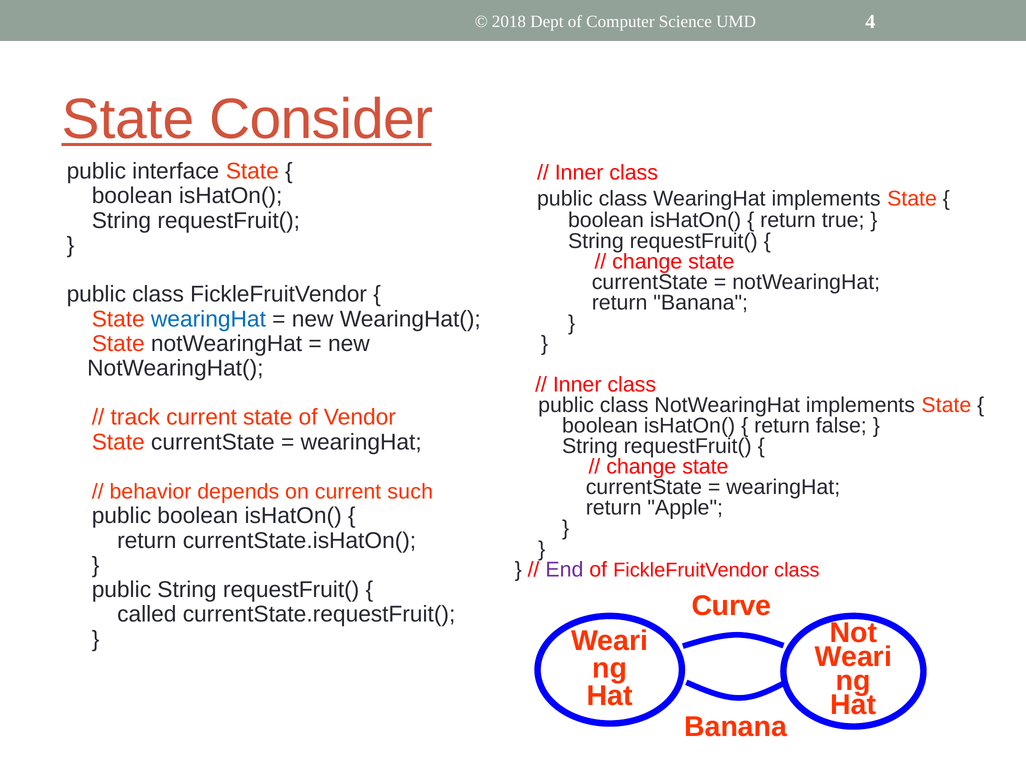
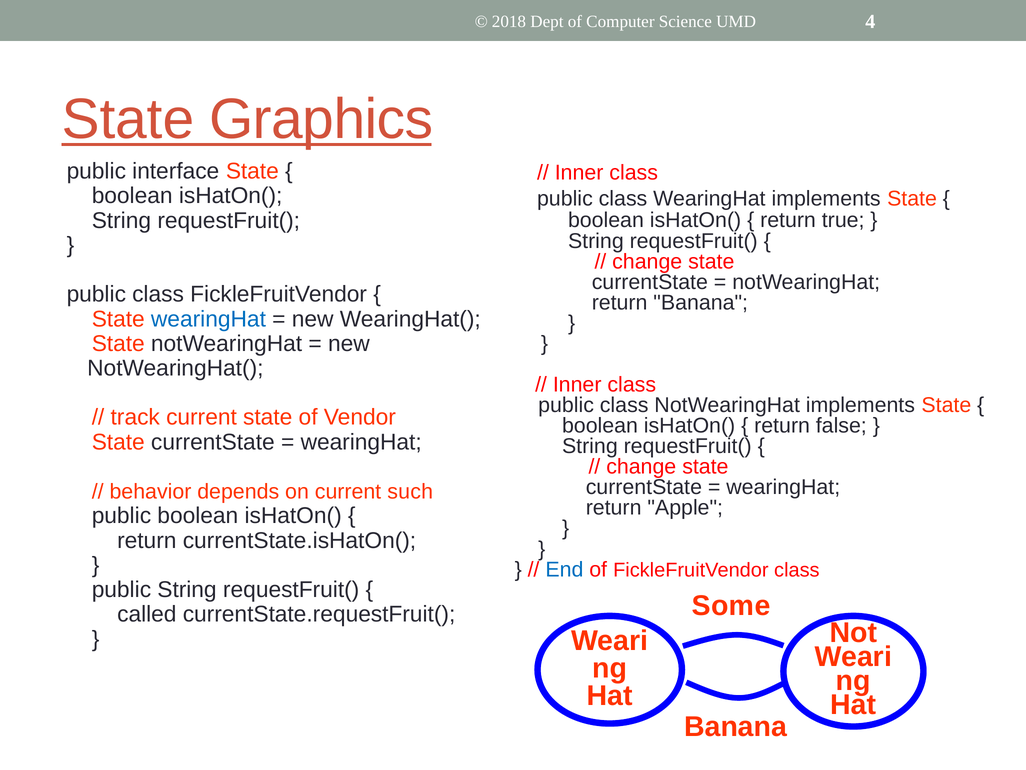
Consider: Consider -> Graphics
End colour: purple -> blue
Curve: Curve -> Some
